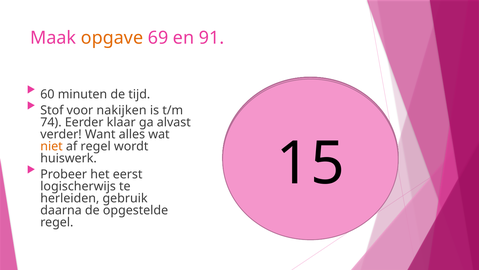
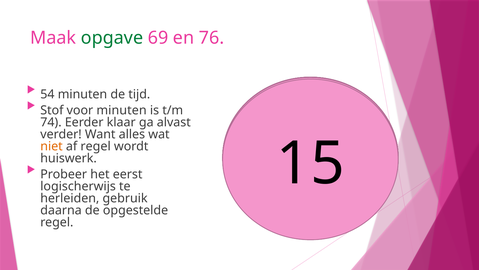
opgave colour: orange -> green
91: 91 -> 76
60: 60 -> 54
voor nakijken: nakijken -> minuten
